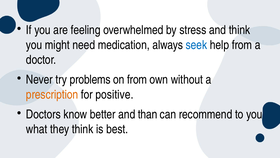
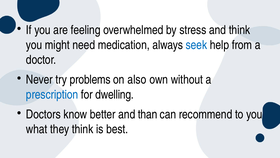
on from: from -> also
prescription colour: orange -> blue
positive: positive -> dwelling
